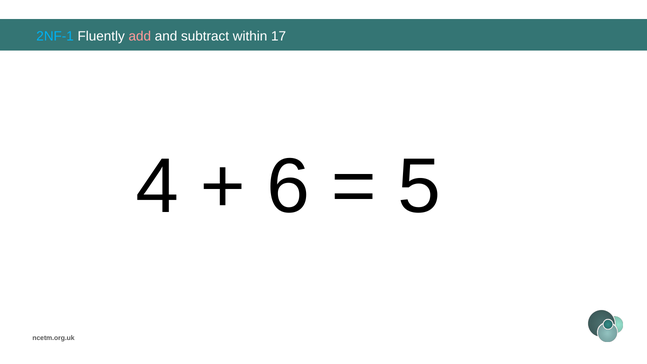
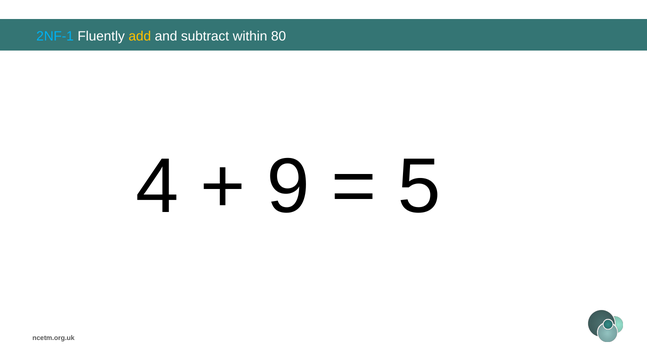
add colour: pink -> yellow
17: 17 -> 80
6: 6 -> 9
